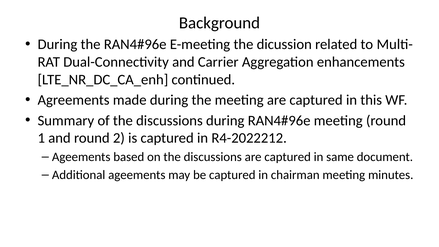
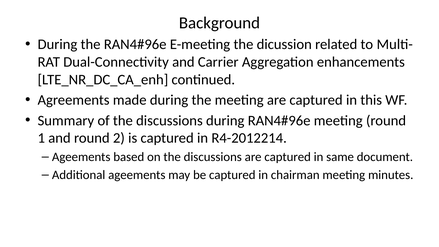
R4-2022212: R4-2022212 -> R4-2012214
